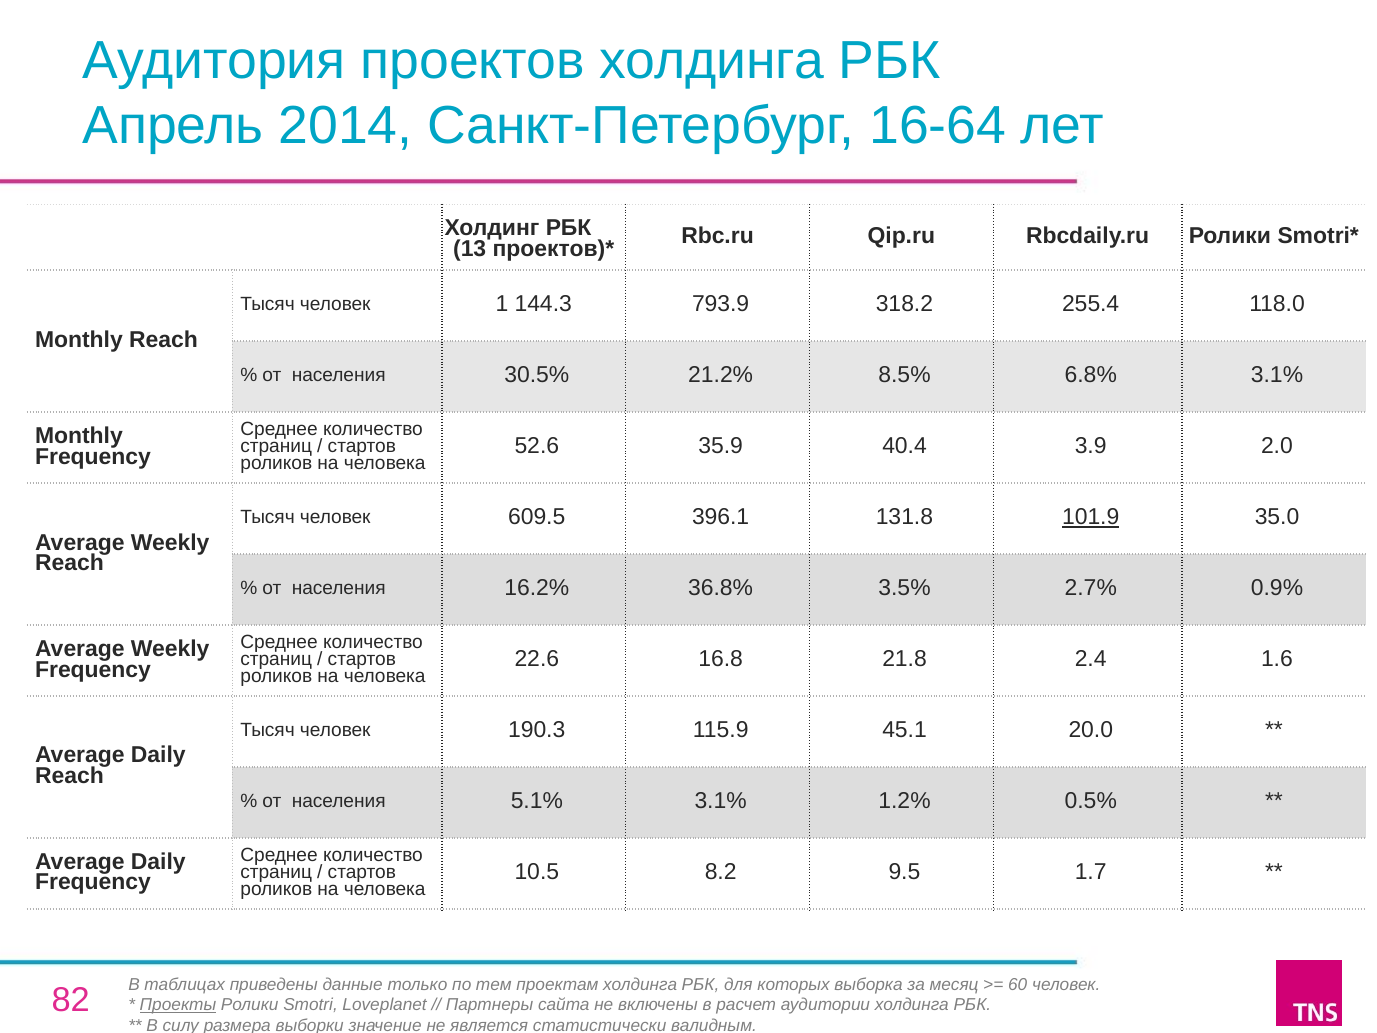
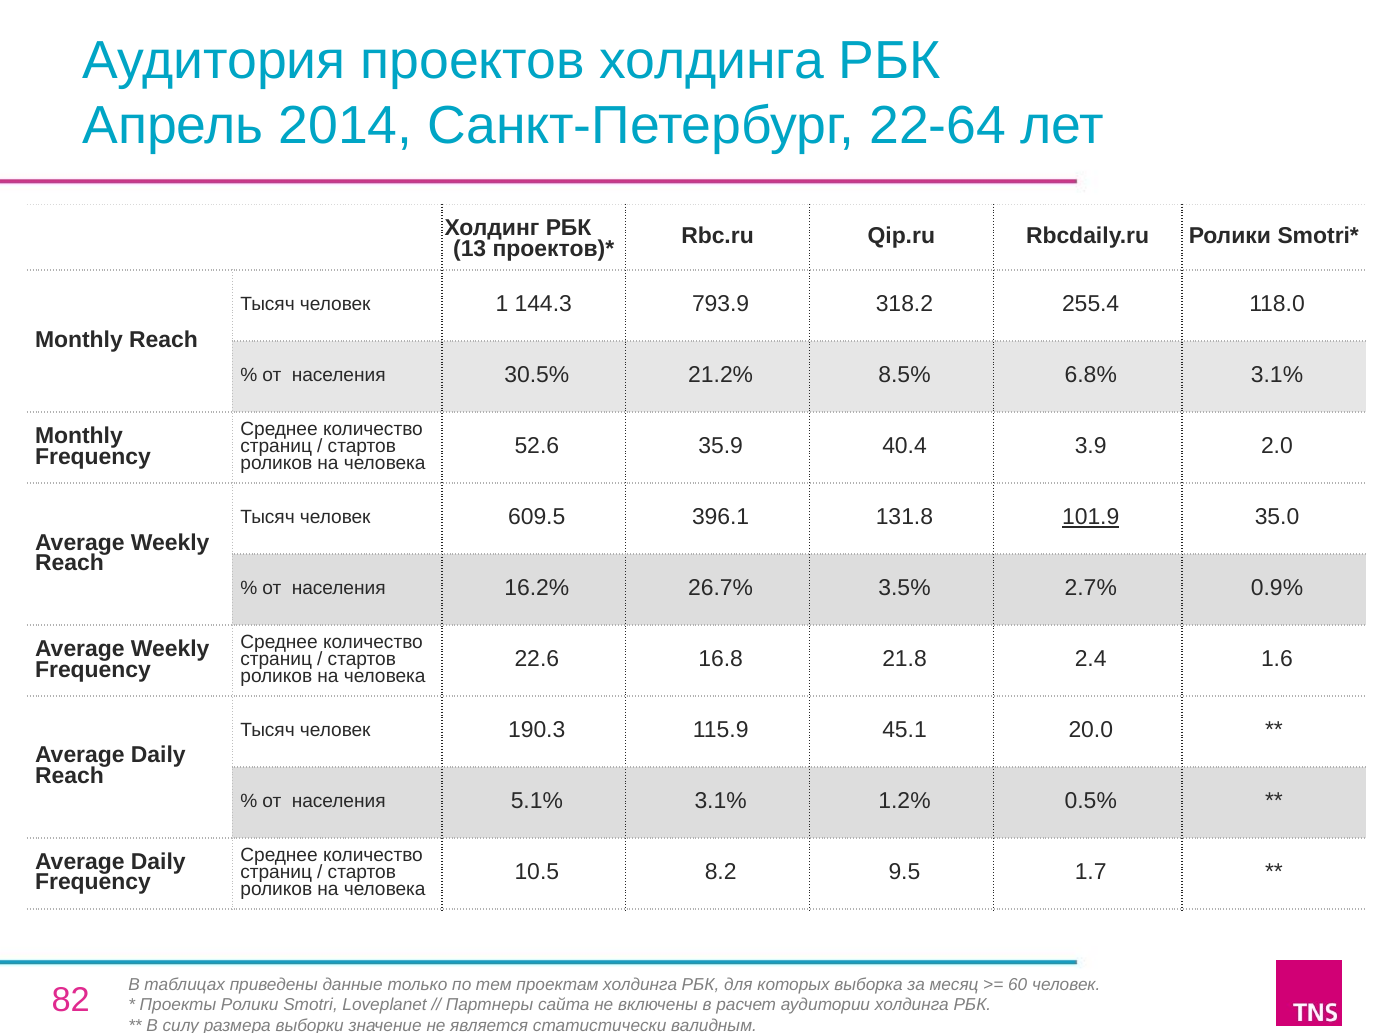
16-64: 16-64 -> 22-64
36.8%: 36.8% -> 26.7%
Проекты underline: present -> none
